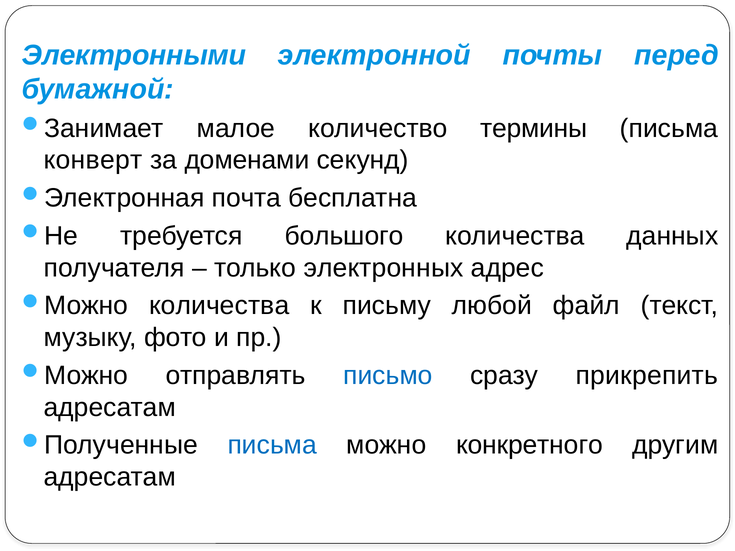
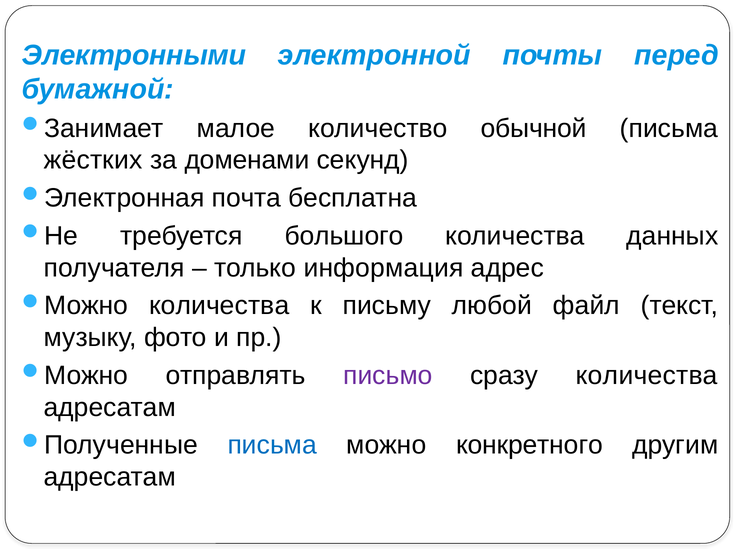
термины: термины -> обычной
конверт: конверт -> жёстких
электронных: электронных -> информация
письмо colour: blue -> purple
сразу прикрепить: прикрепить -> количества
